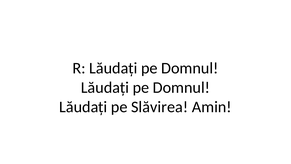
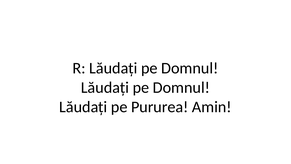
Slăvirea: Slăvirea -> Pururea
